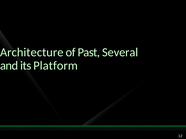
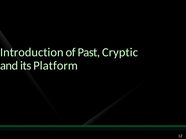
Architecture: Architecture -> Introduction
Several: Several -> Cryptic
